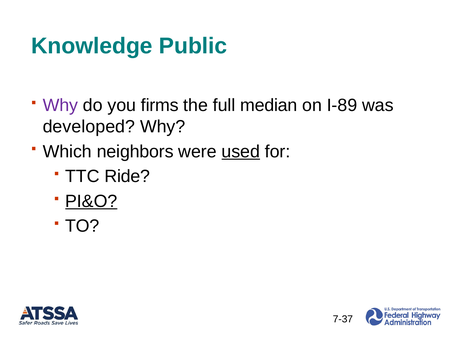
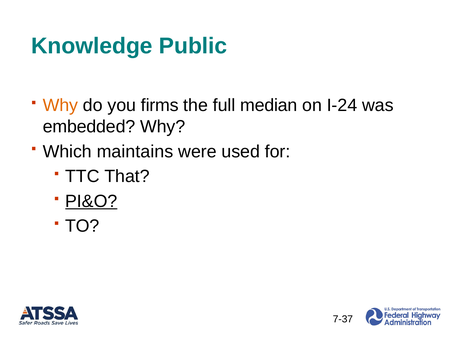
Why at (60, 105) colour: purple -> orange
I-89: I-89 -> I-24
developed: developed -> embedded
neighbors: neighbors -> maintains
used underline: present -> none
Ride: Ride -> That
